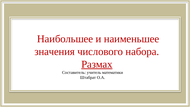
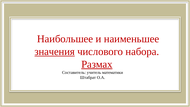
значения underline: none -> present
